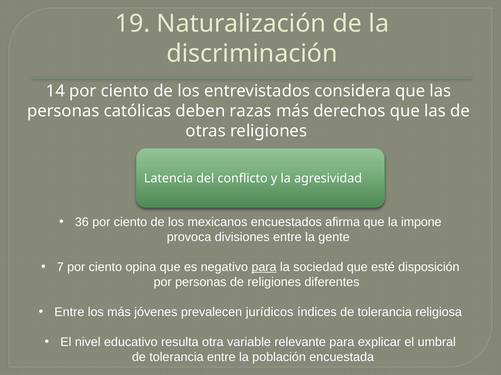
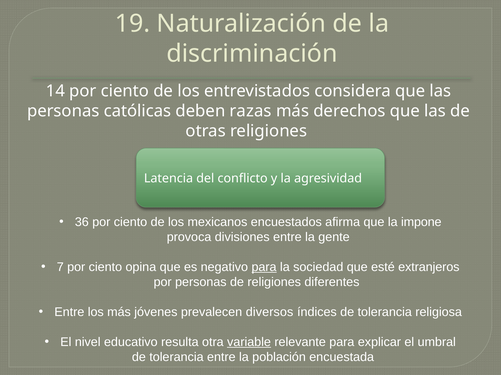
disposición: disposición -> extranjeros
jurídicos: jurídicos -> diversos
variable underline: none -> present
